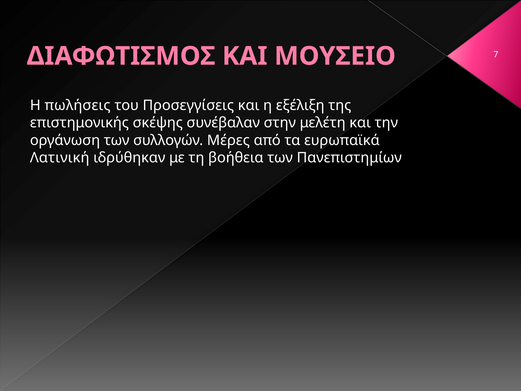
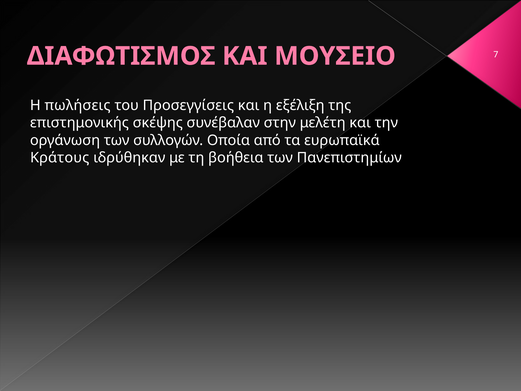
Μέρες: Μέρες -> Οποία
Λατινική: Λατινική -> Κράτους
